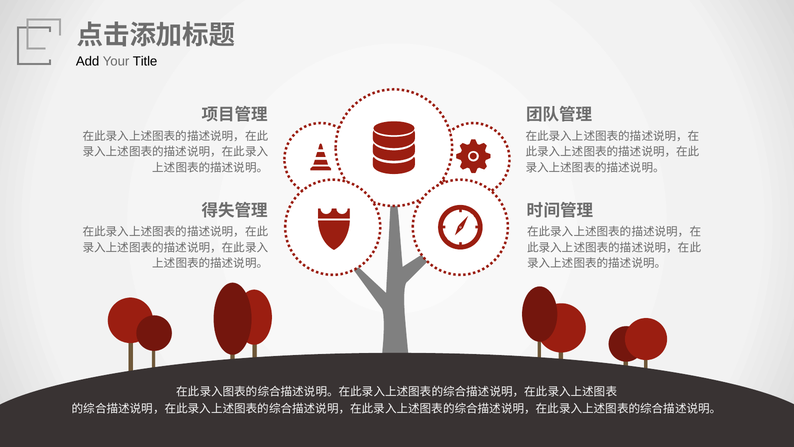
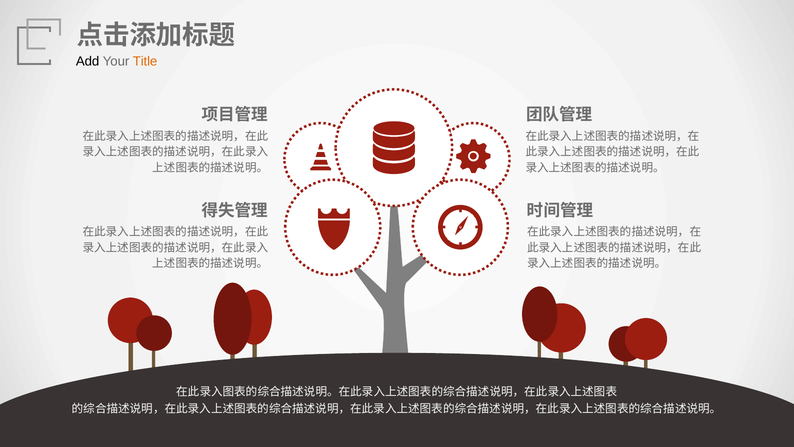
Title colour: black -> orange
